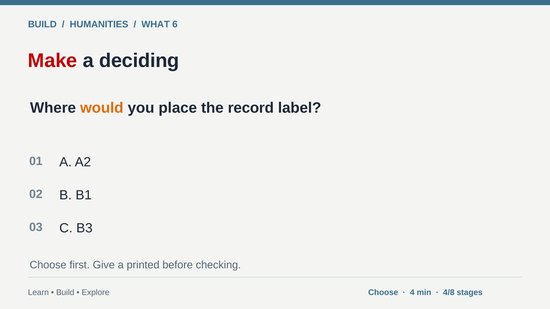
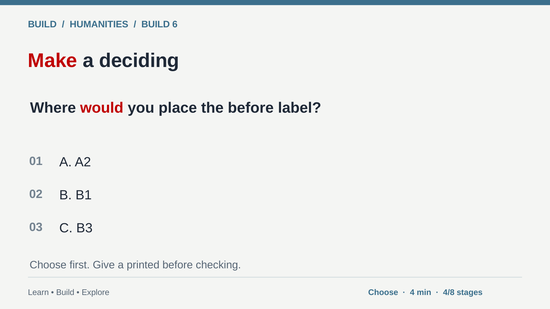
WHAT at (156, 24): WHAT -> BUILD
would colour: orange -> red
the record: record -> before
